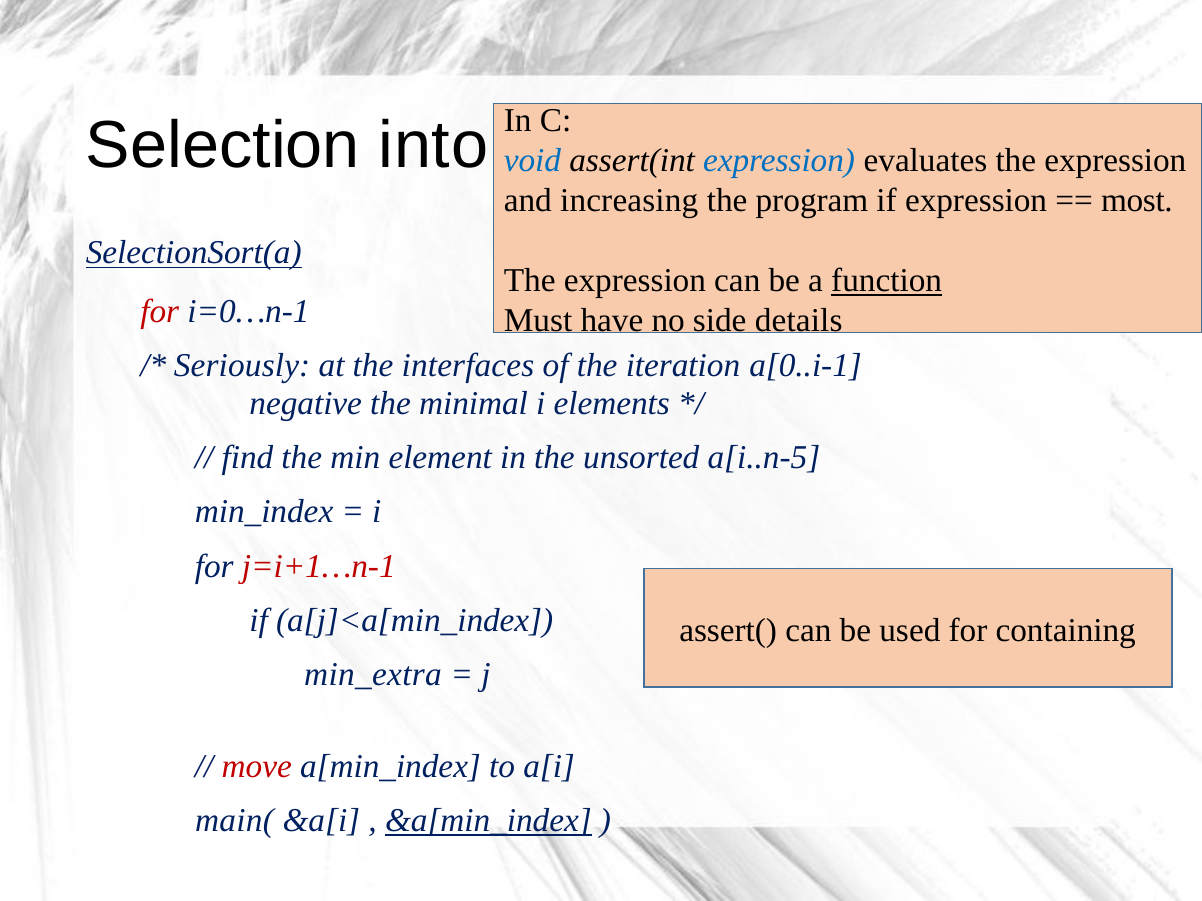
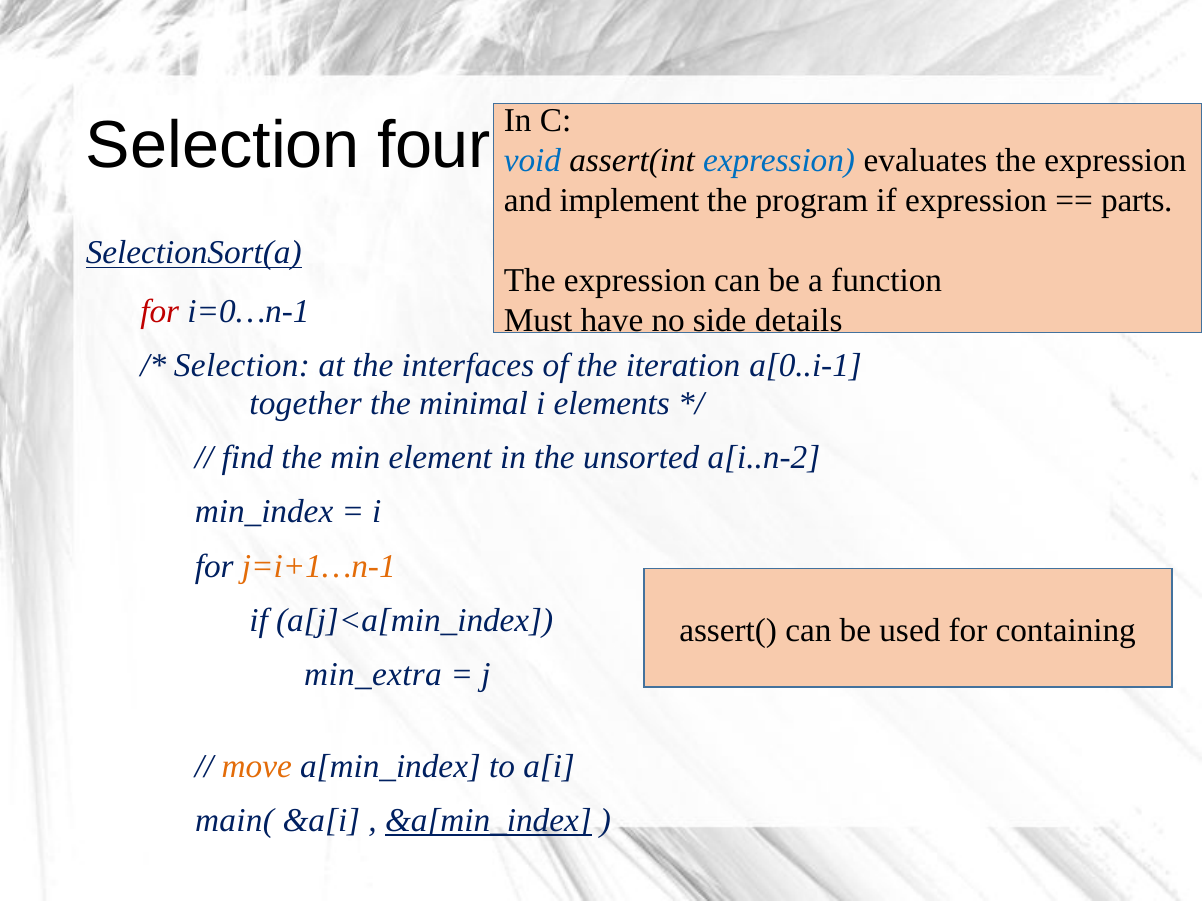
into: into -> four
increasing: increasing -> implement
most: most -> parts
function underline: present -> none
Seriously at (242, 366): Seriously -> Selection
negative: negative -> together
a[i..n-5: a[i..n-5 -> a[i..n-2
j=i+1…n-1 colour: red -> orange
move colour: red -> orange
